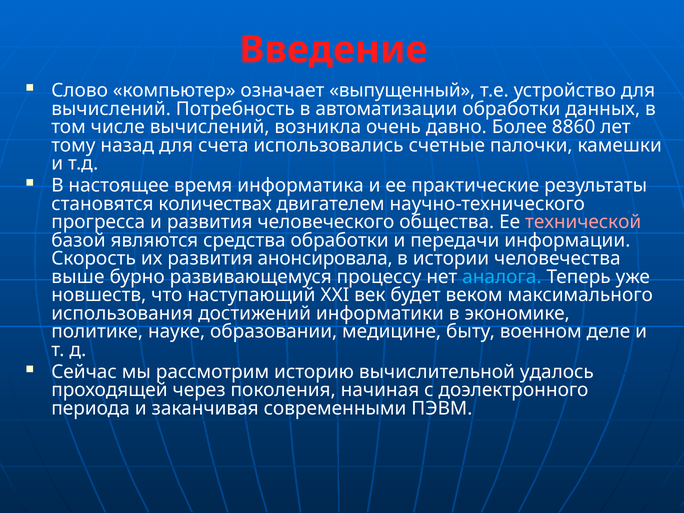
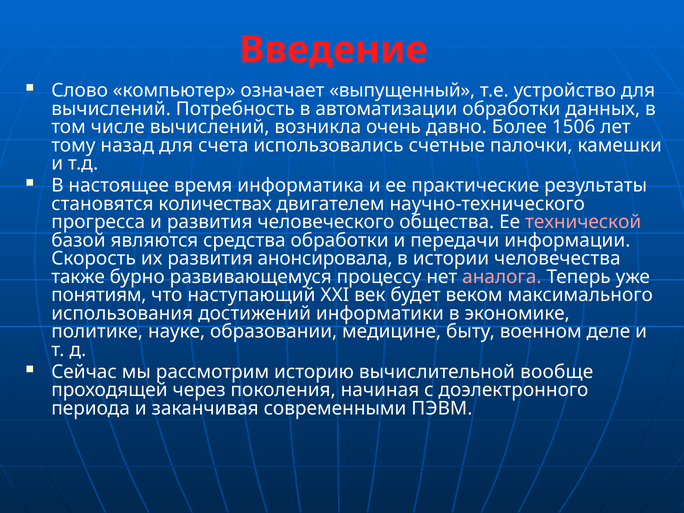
8860: 8860 -> 1506
выше: выше -> также
аналога colour: light blue -> pink
новшеств: новшеств -> понятиям
удалось: удалось -> вообще
